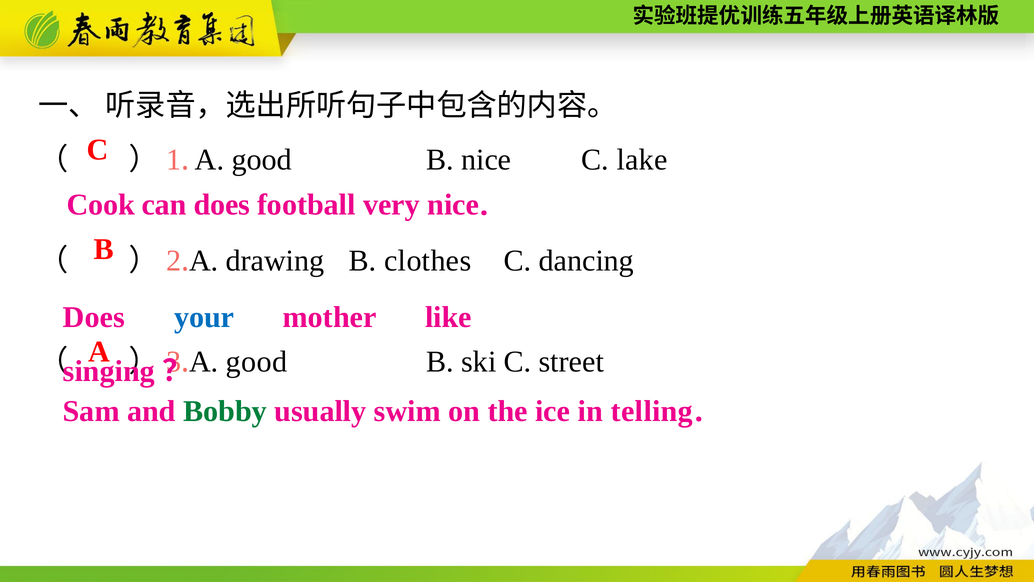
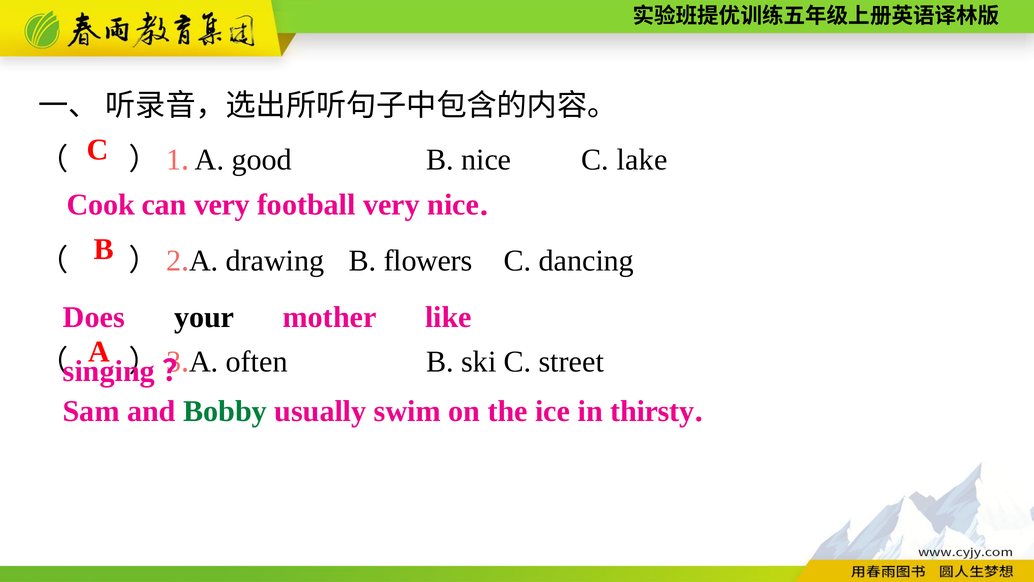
can does: does -> very
clothes: clothes -> flowers
your colour: blue -> black
good at (257, 362): good -> often
telling: telling -> thirsty
